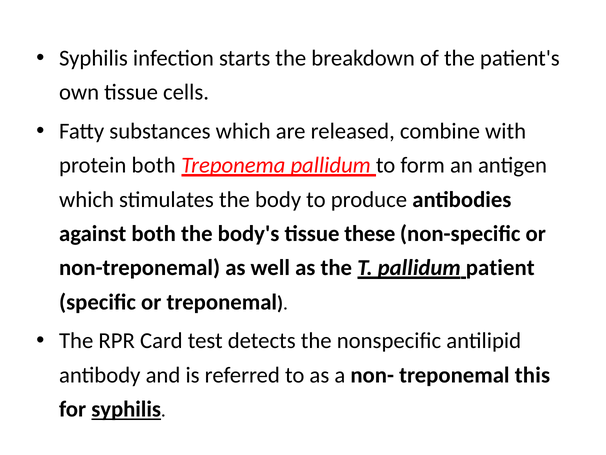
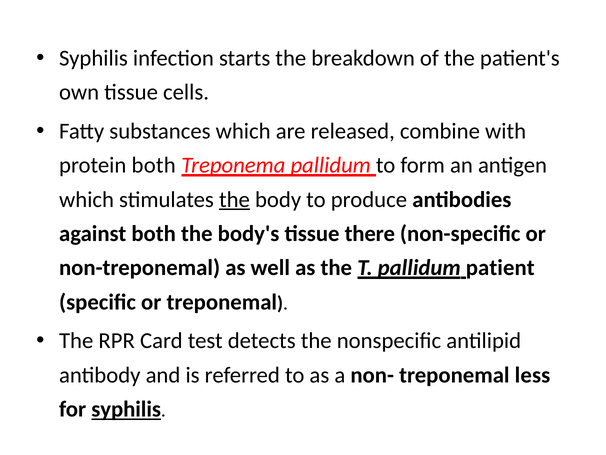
the at (234, 199) underline: none -> present
these: these -> there
this: this -> less
